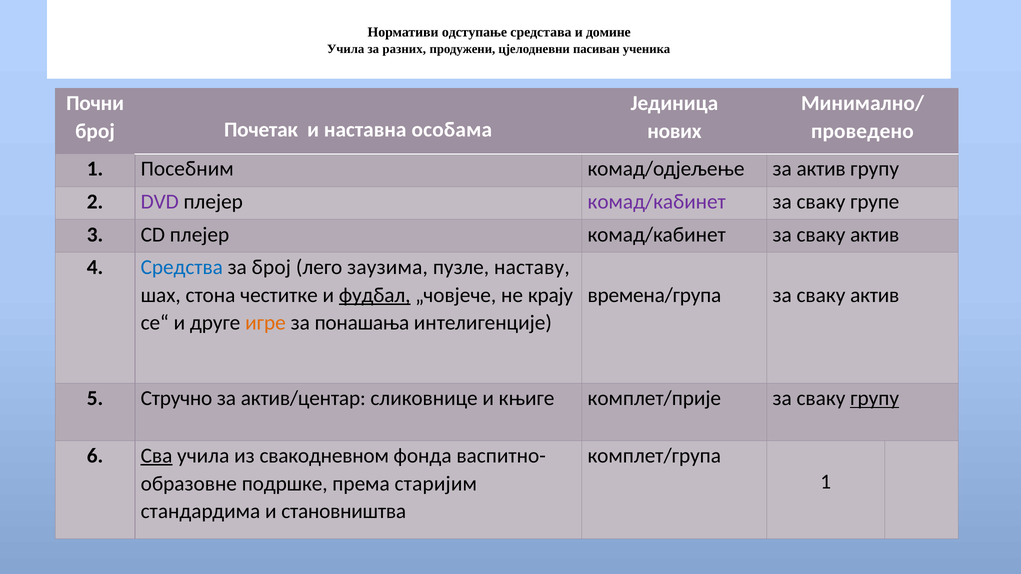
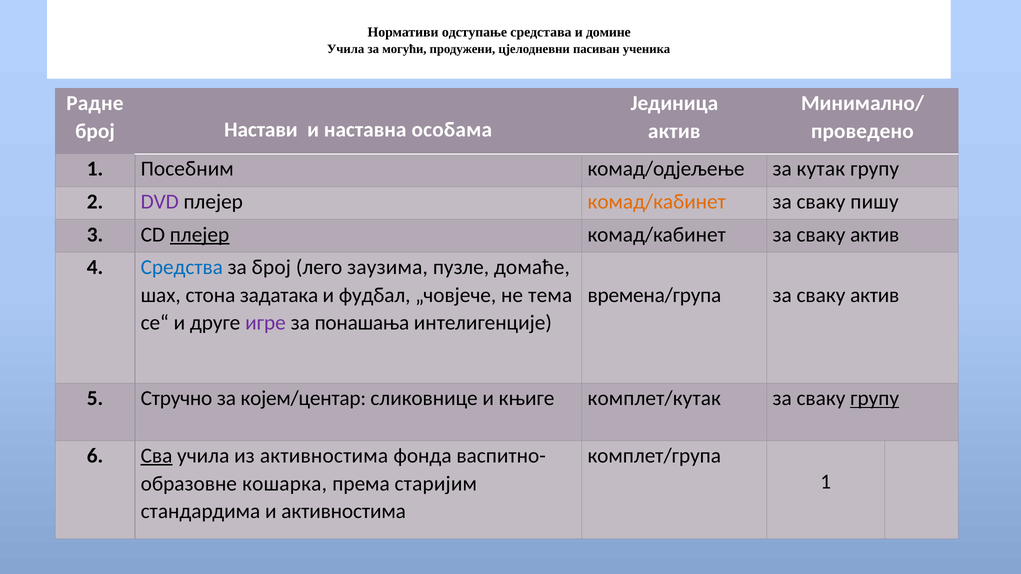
разних: разних -> могући
Почни: Почни -> Радне
Почетак: Почетак -> Настави
нових at (674, 131): нових -> актив
за актив: актив -> кутак
комад/кабинет at (657, 202) colour: purple -> orange
групе: групе -> пишу
плејер at (200, 235) underline: none -> present
наставу: наставу -> домаће
честитке: честитке -> задатака
фудбал underline: present -> none
крају: крају -> тема
игре colour: orange -> purple
актив/центар: актив/центар -> којем/центар
комплет/прије: комплет/прије -> комплет/кутак
из свакодневном: свакодневном -> активностима
подршке: подршке -> кошарка
и становништва: становништва -> активностима
